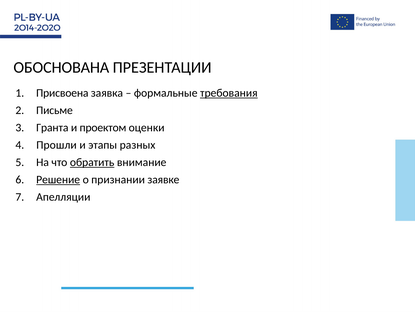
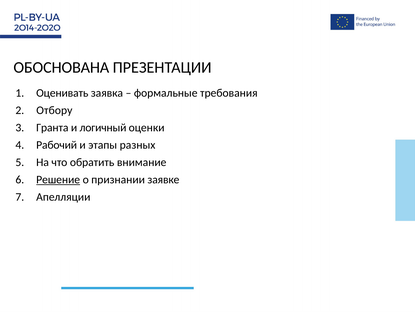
Присвоена: Присвоена -> Оценивать
требования underline: present -> none
Письме: Письме -> Отбору
проектом: проектом -> логичный
Прошли: Прошли -> Рабочий
обратить underline: present -> none
